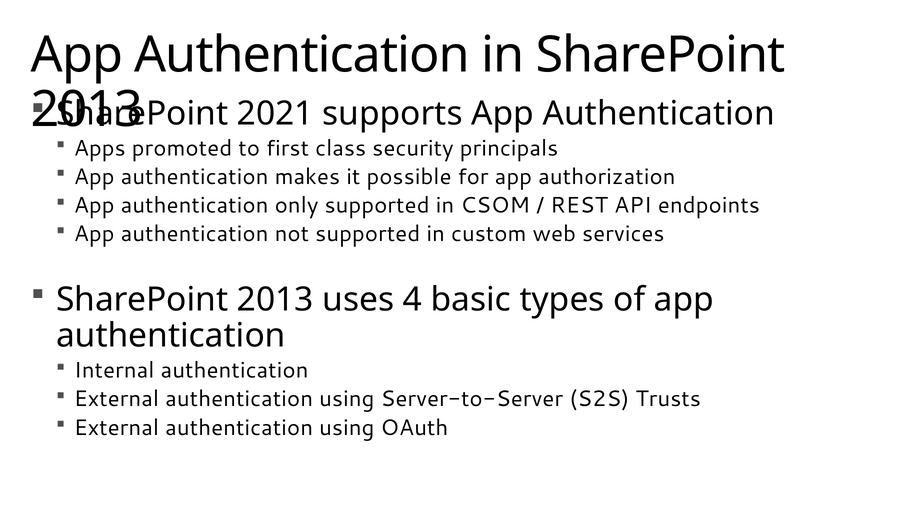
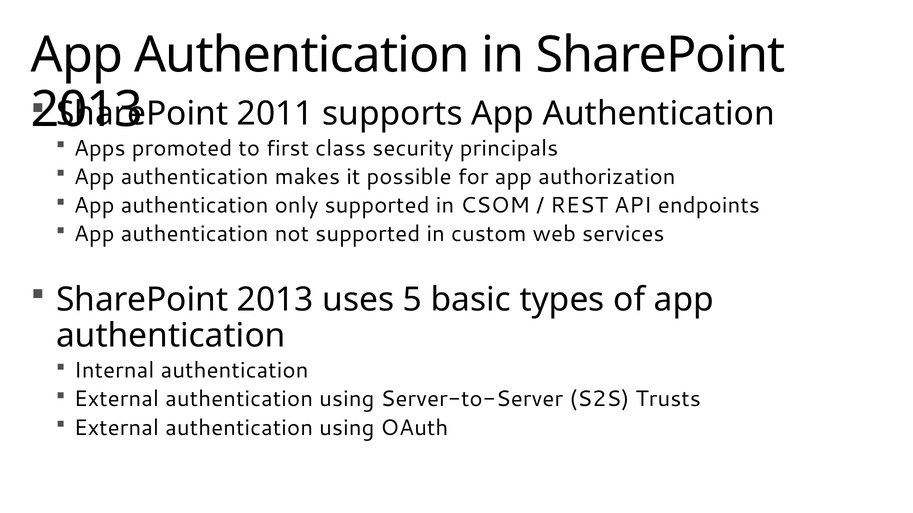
2021: 2021 -> 2011
4: 4 -> 5
